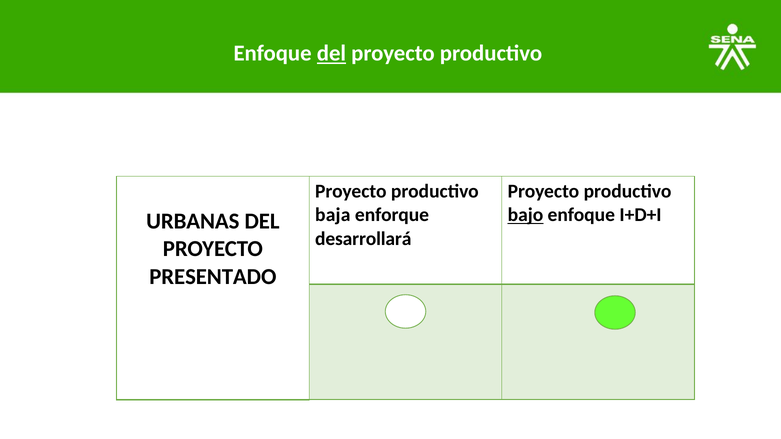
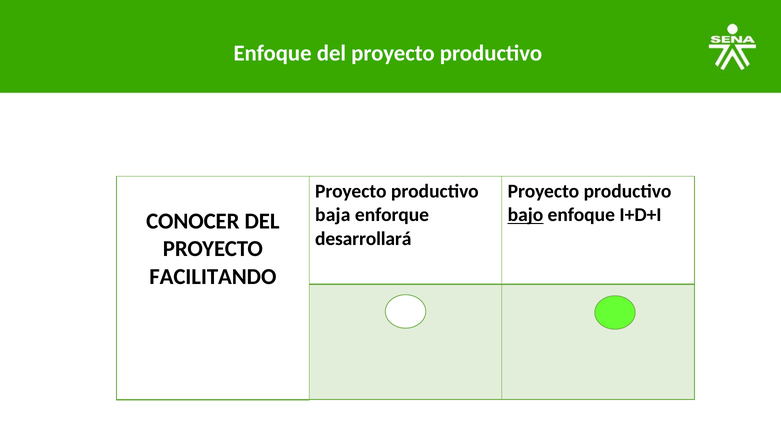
del at (331, 53) underline: present -> none
URBANAS: URBANAS -> CONOCER
PRESENTADO: PRESENTADO -> FACILITANDO
